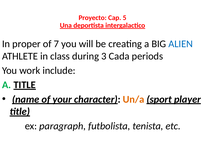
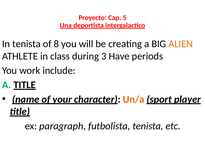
In proper: proper -> tenista
7: 7 -> 8
ALIEN colour: blue -> orange
Cada: Cada -> Have
